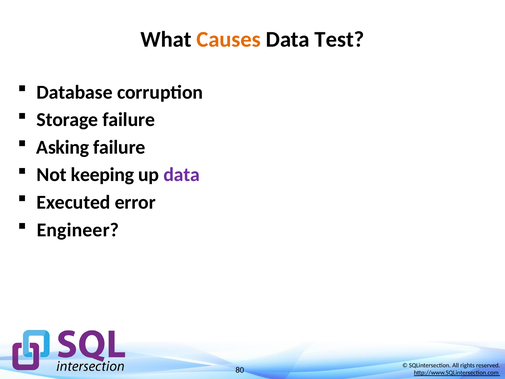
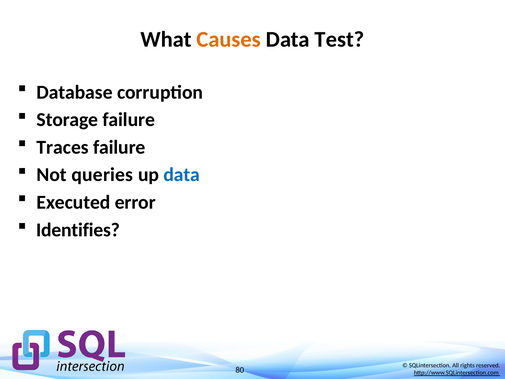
Asking: Asking -> Traces
keeping: keeping -> queries
data at (182, 175) colour: purple -> blue
Engineer: Engineer -> Identifies
